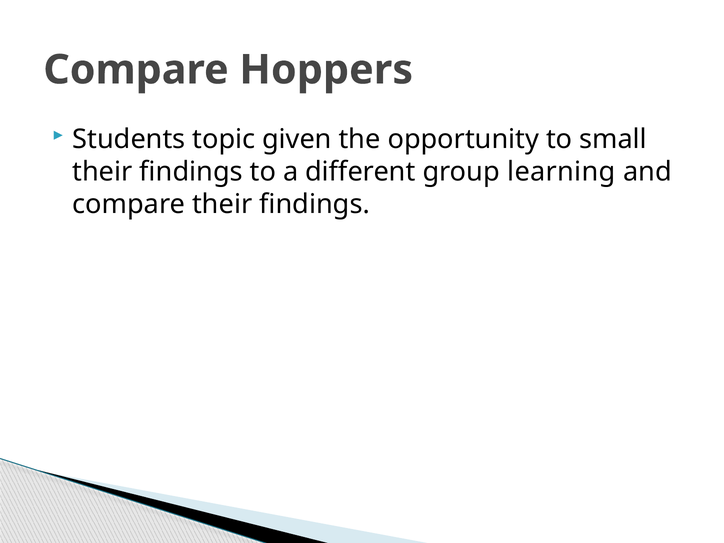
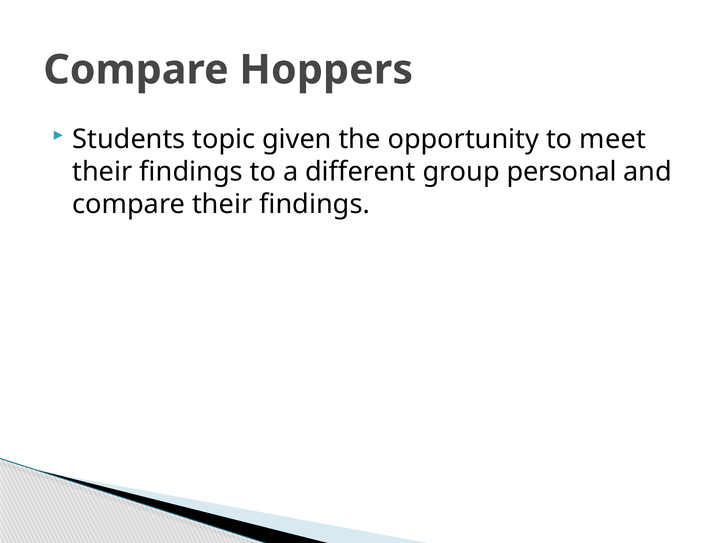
small: small -> meet
learning: learning -> personal
